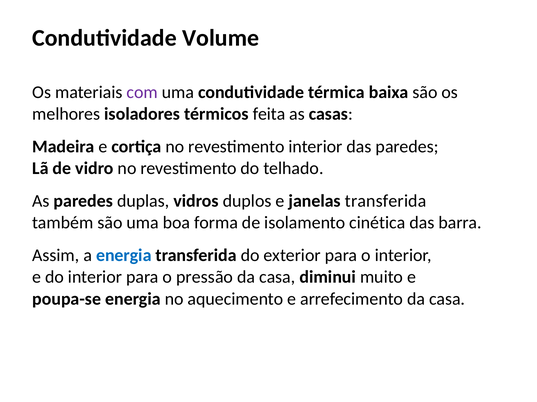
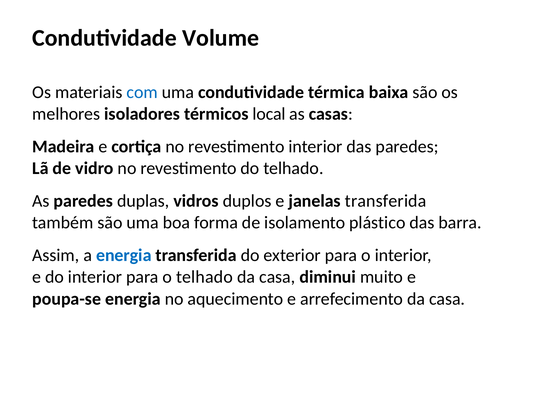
com colour: purple -> blue
feita: feita -> local
cinética: cinética -> plástico
o pressão: pressão -> telhado
